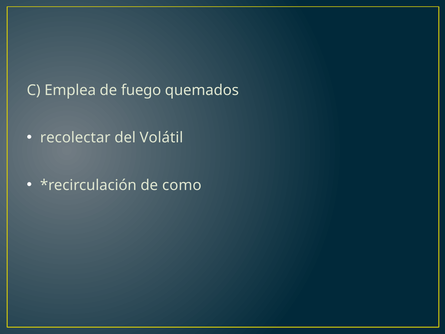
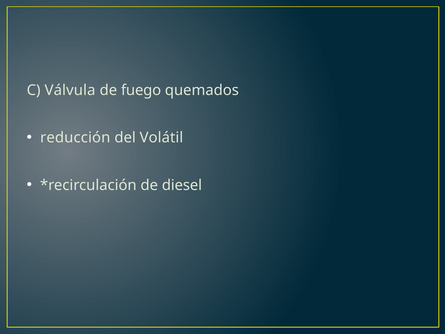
Emplea: Emplea -> Válvula
recolectar: recolectar -> reducción
como: como -> diesel
